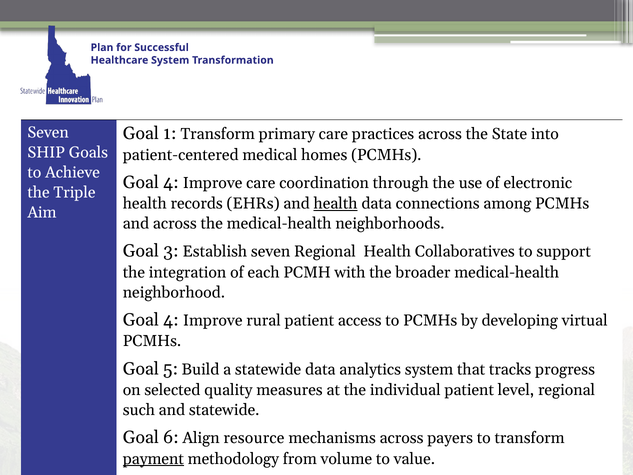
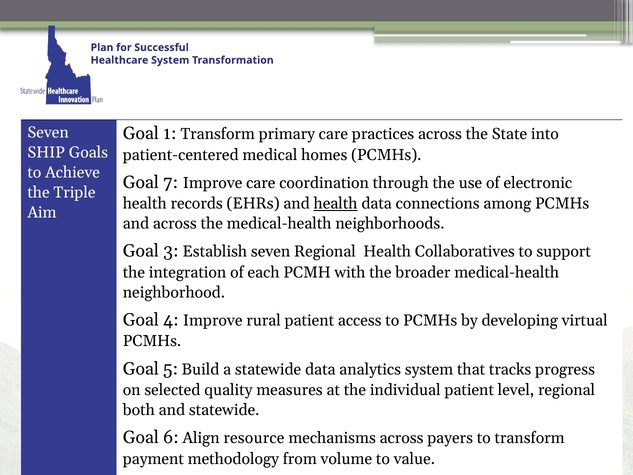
4 at (171, 182): 4 -> 7
such: such -> both
payment underline: present -> none
